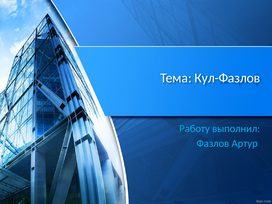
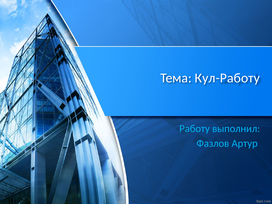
Кул-Фазлов: Кул-Фазлов -> Кул-Работу
